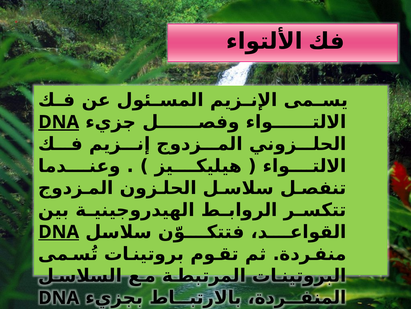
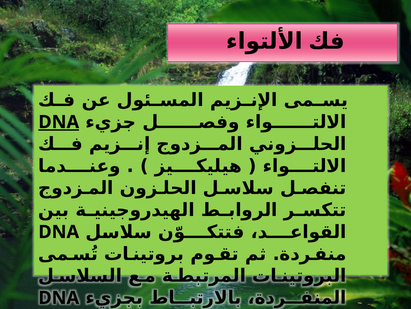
DNA at (59, 231) underline: present -> none
